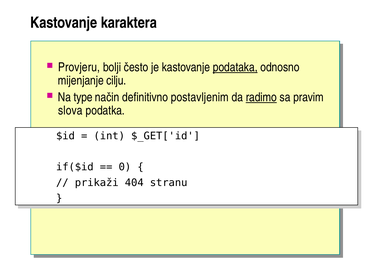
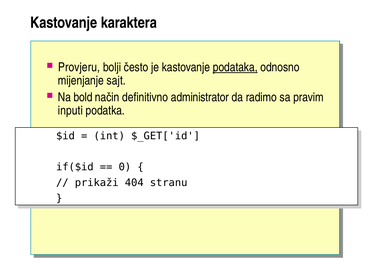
cilju: cilju -> sajt
type: type -> bold
postavljenim: postavljenim -> administrator
radimo underline: present -> none
slova: slova -> inputi
